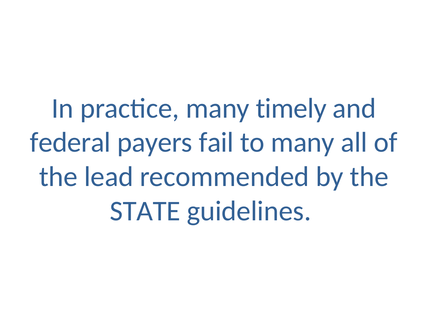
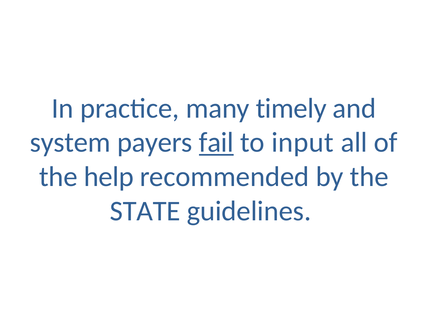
federal: federal -> system
fail underline: none -> present
to many: many -> input
lead: lead -> help
